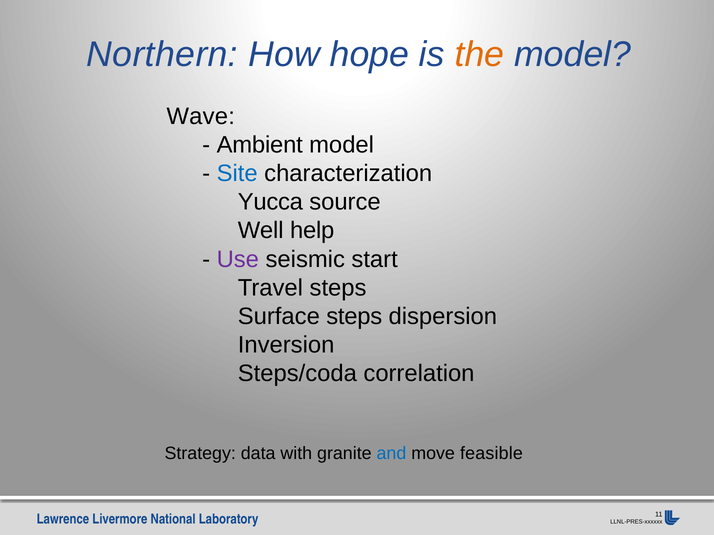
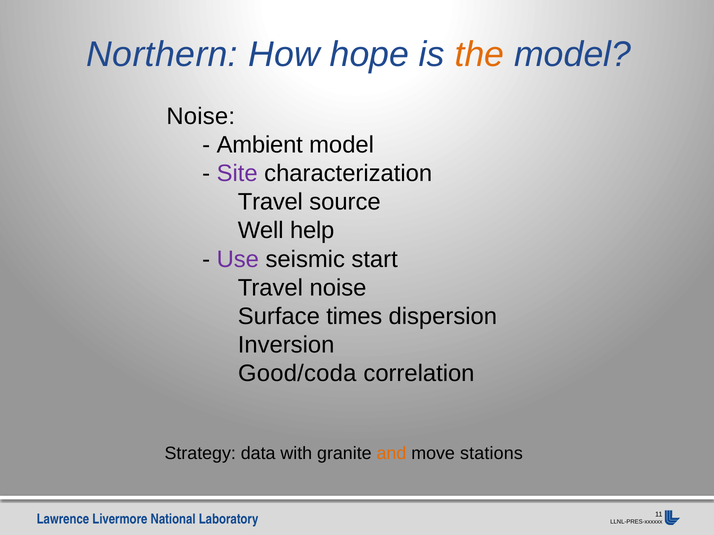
Wave at (201, 117): Wave -> Noise
Site colour: blue -> purple
Yucca at (270, 202): Yucca -> Travel
Travel steps: steps -> noise
Surface steps: steps -> times
Steps/coda: Steps/coda -> Good/coda
and colour: blue -> orange
feasible: feasible -> stations
